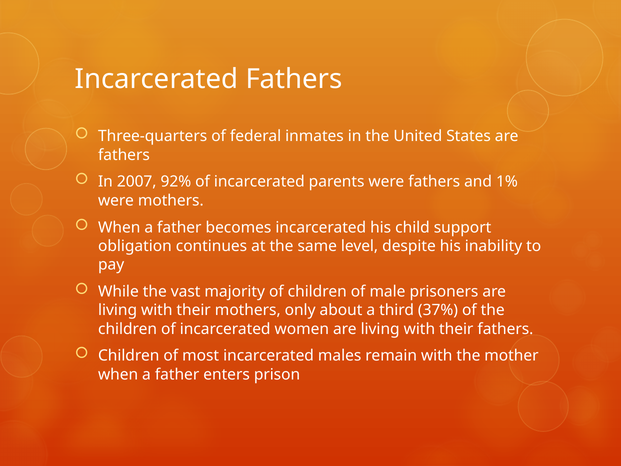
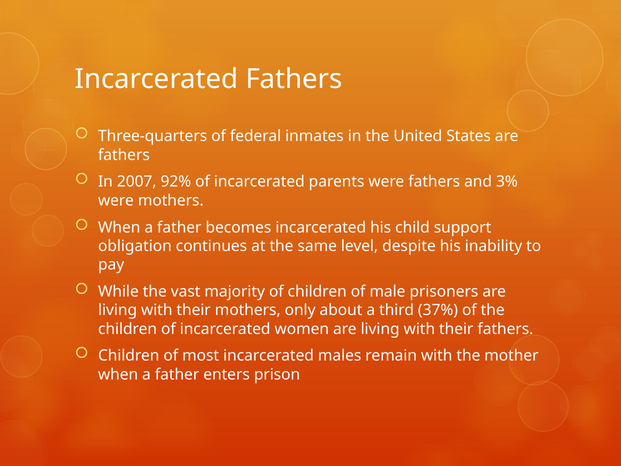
1%: 1% -> 3%
